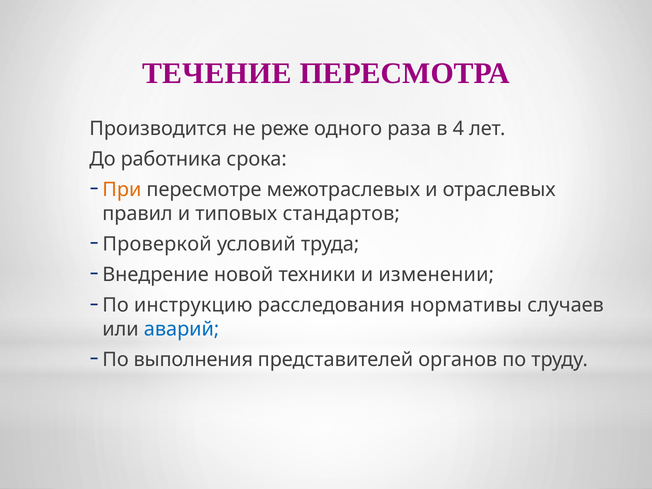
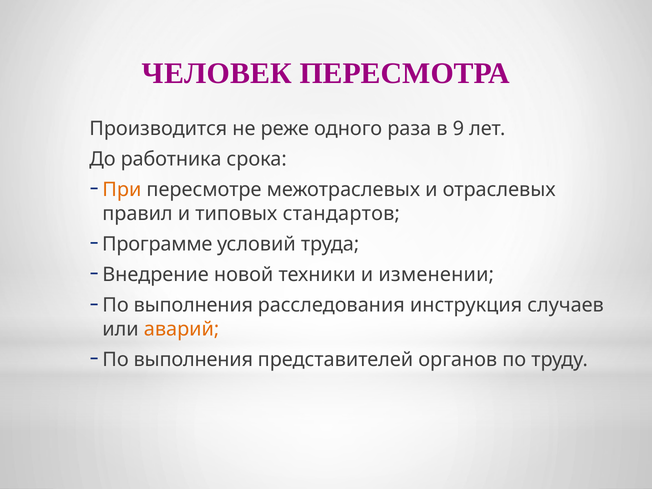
ТЕЧЕНИЕ: ТЕЧЕНИЕ -> ЧЕЛОВЕК
4: 4 -> 9
Проверкой: Проверкой -> Программе
инструкцию at (193, 305): инструкцию -> выполнения
нормативы: нормативы -> инструкция
аварий colour: blue -> orange
